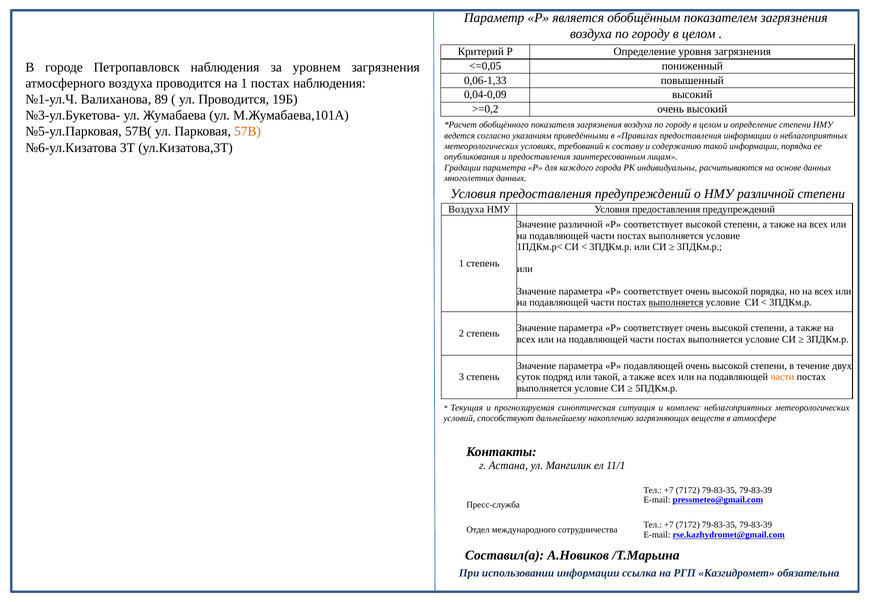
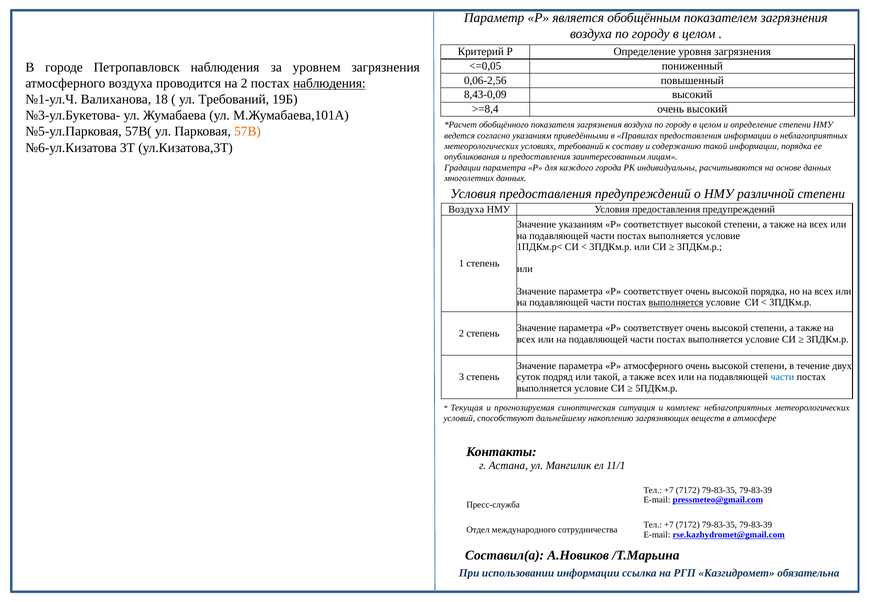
0,06-1,33: 0,06-1,33 -> 0,06-2,56
на 1: 1 -> 2
наблюдения at (329, 83) underline: none -> present
0,04-0,09: 0,04-0,09 -> 8,43-0,09
89: 89 -> 18
ул Проводится: Проводится -> Требований
>=0,2: >=0,2 -> >=8,4
Значение различной: различной -> указаниям
Р подавляющей: подавляющей -> атмосферного
части at (782, 377) colour: orange -> blue
